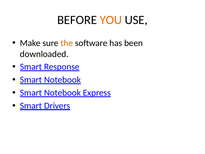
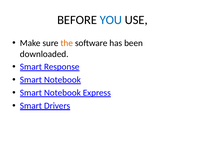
YOU colour: orange -> blue
